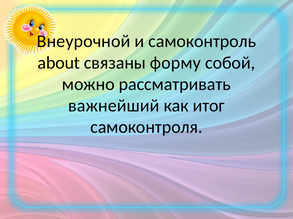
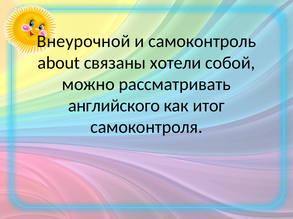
форму: форму -> хотели
важнейший: важнейший -> английского
